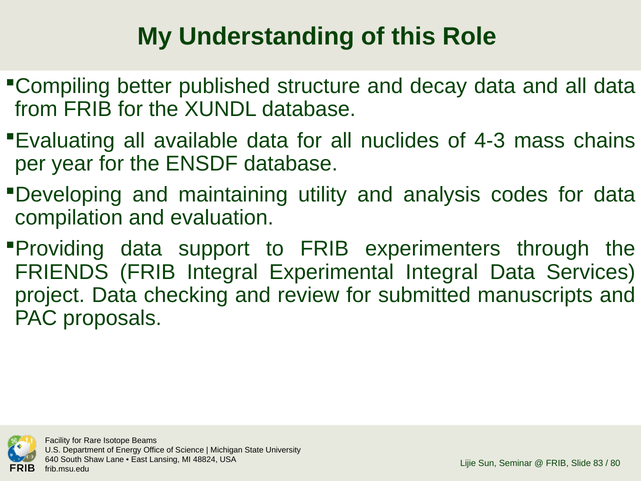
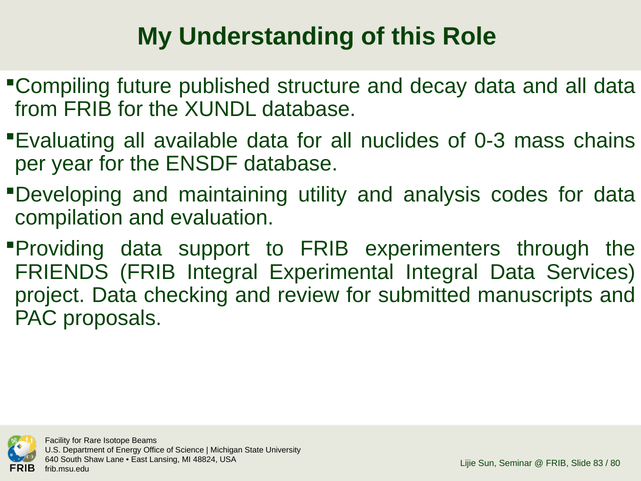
better: better -> future
4-3: 4-3 -> 0-3
